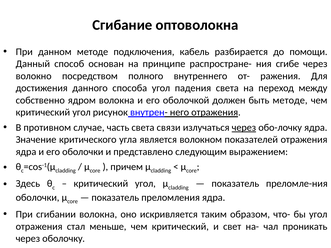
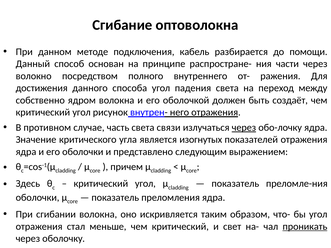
сгибе: сгибе -> части
быть методе: методе -> создаёт
волокном: волокном -> изогнутых
проникать underline: none -> present
